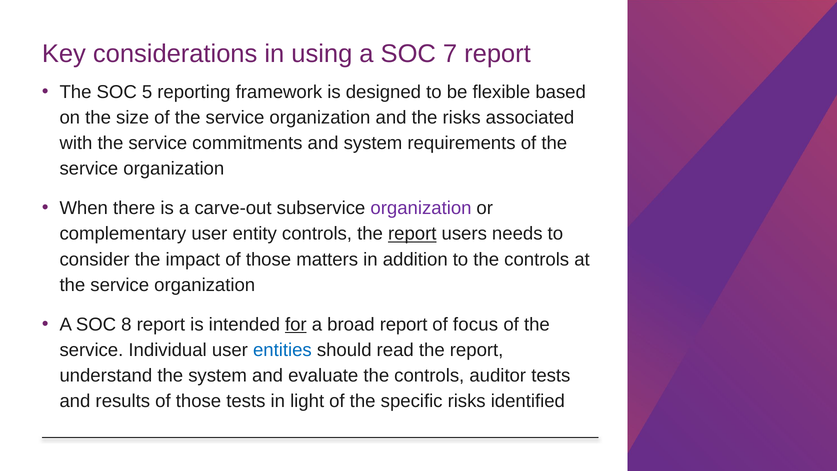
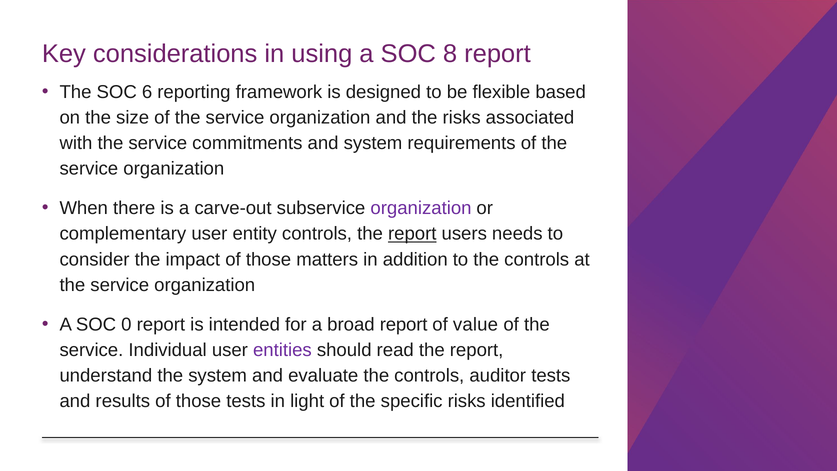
7: 7 -> 8
5: 5 -> 6
8: 8 -> 0
for underline: present -> none
focus: focus -> value
entities colour: blue -> purple
